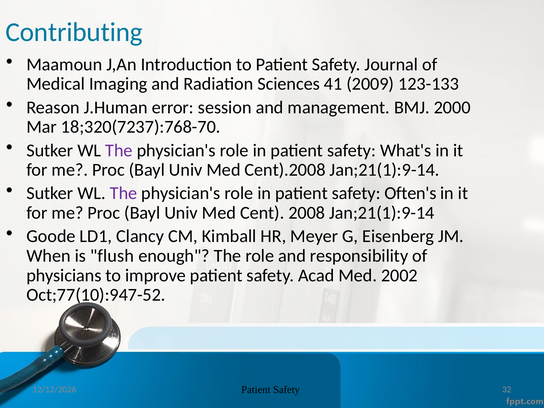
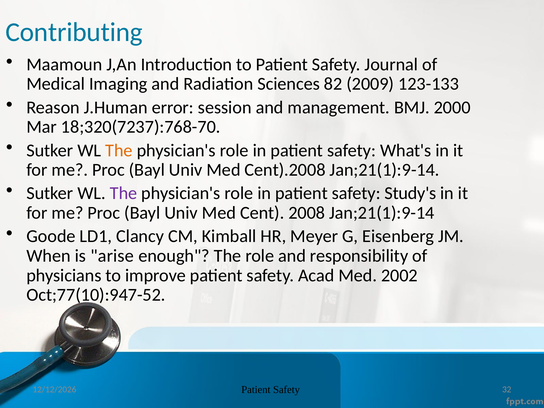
41: 41 -> 82
The at (119, 150) colour: purple -> orange
Often's: Often's -> Study's
flush: flush -> arise
